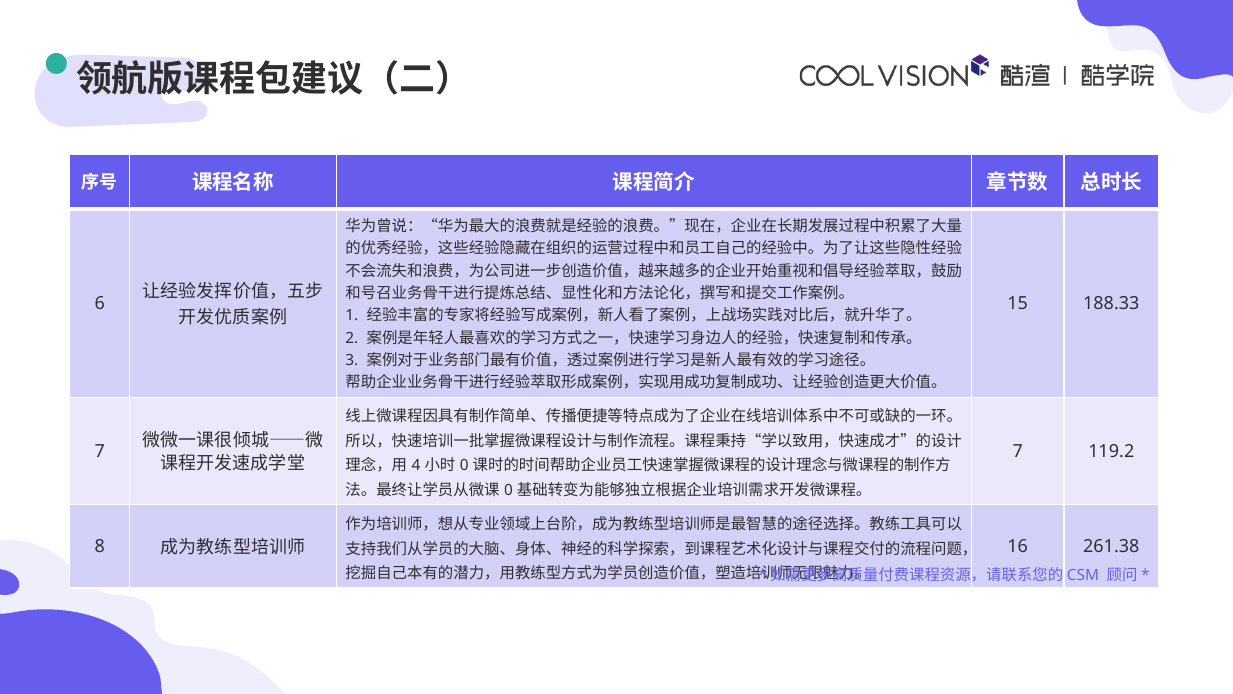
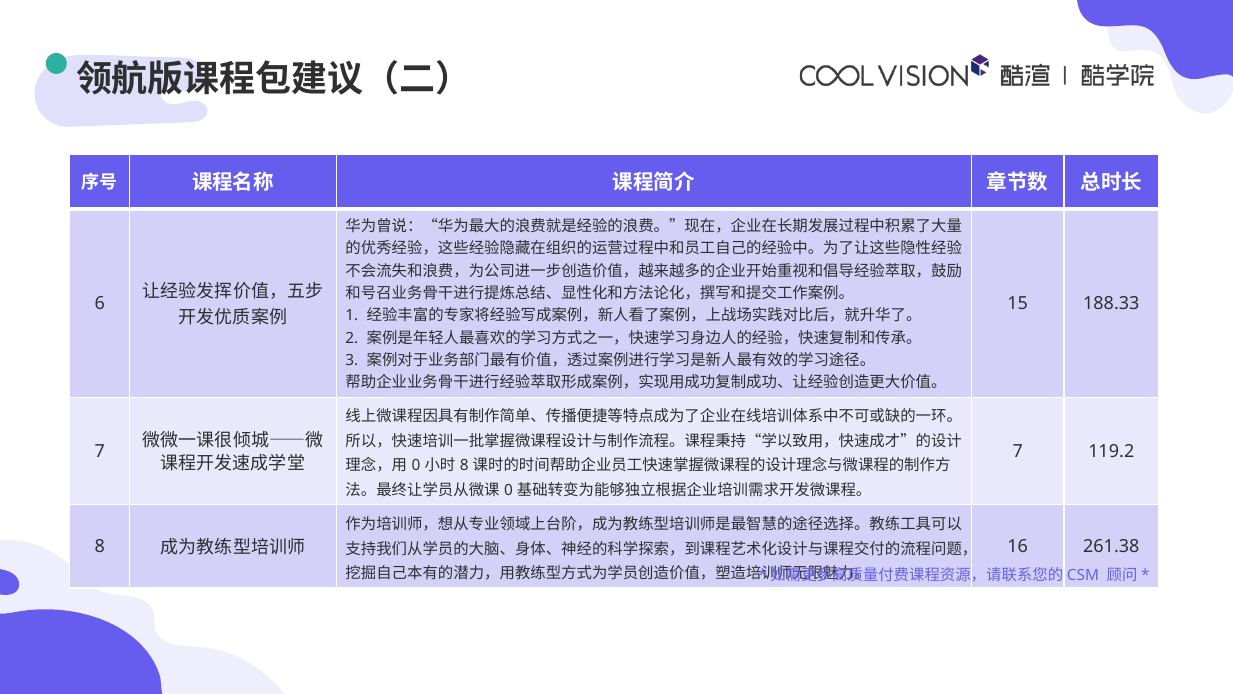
4 at (416, 466): 4 -> 0
0 at (464, 466): 0 -> 8
